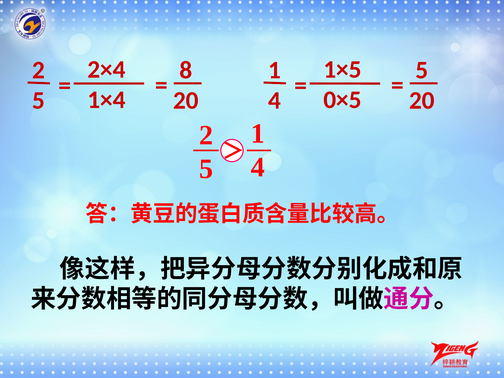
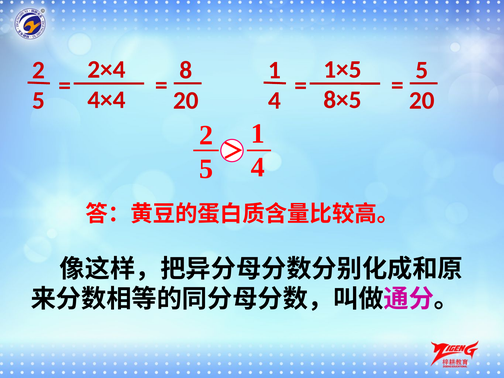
1×4: 1×4 -> 4×4
0×5: 0×5 -> 8×5
